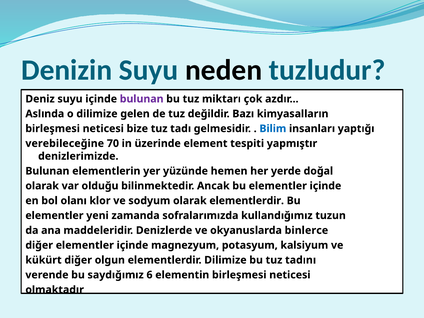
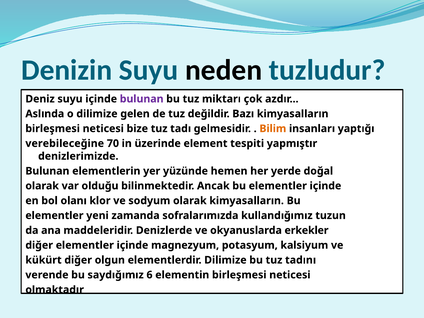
Bilim colour: blue -> orange
olarak elementlerdir: elementlerdir -> kimyasalların
binlerce: binlerce -> erkekler
